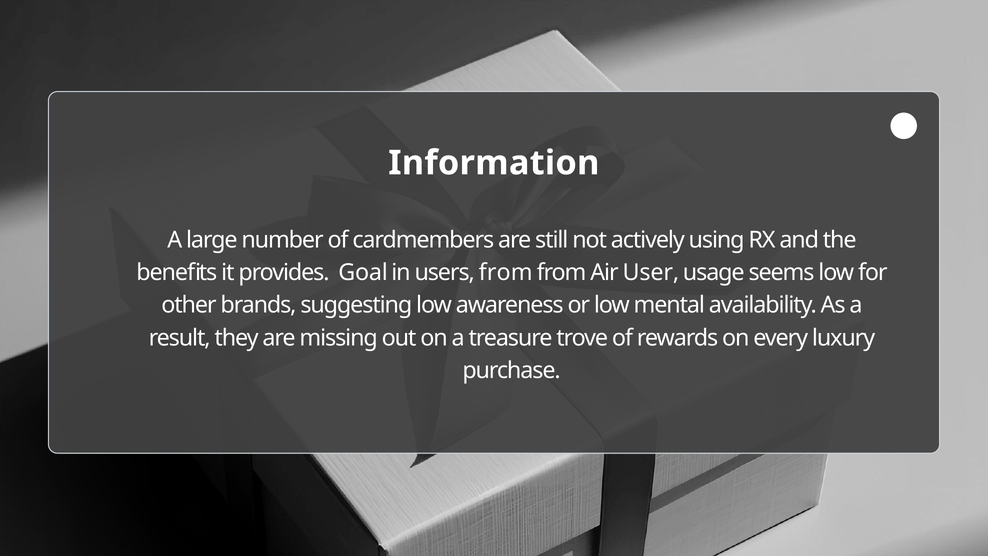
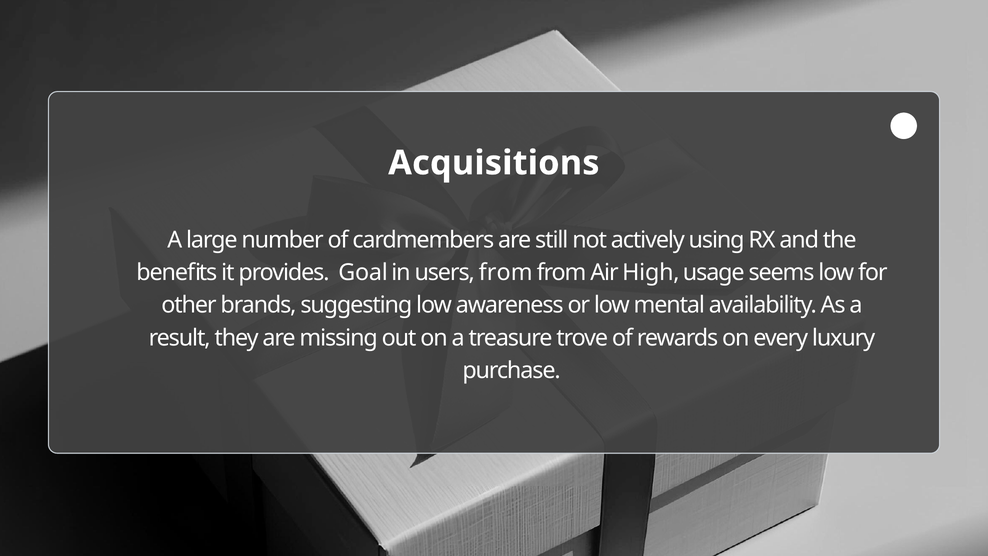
Information: Information -> Acquisitions
User: User -> High
